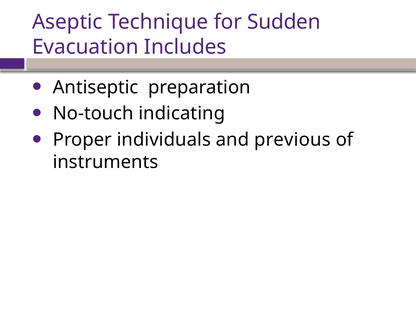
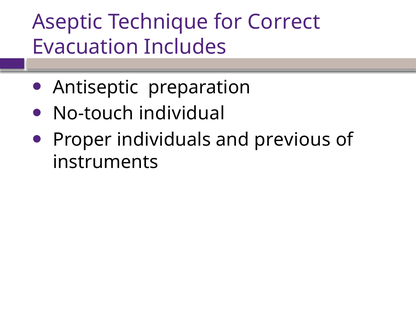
Sudden: Sudden -> Correct
indicating: indicating -> individual
